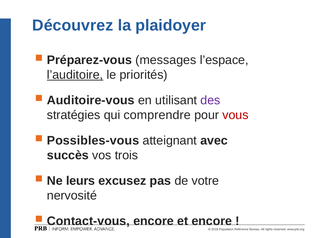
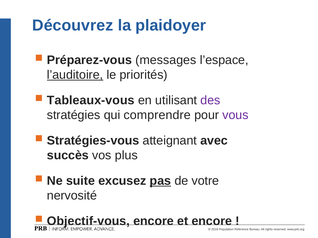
Auditoire-vous: Auditoire-vous -> Tableaux-vous
vous colour: red -> purple
Possibles-vous: Possibles-vous -> Stratégies-vous
trois: trois -> plus
leurs: leurs -> suite
pas underline: none -> present
Contact-vous: Contact-vous -> Objectif-vous
